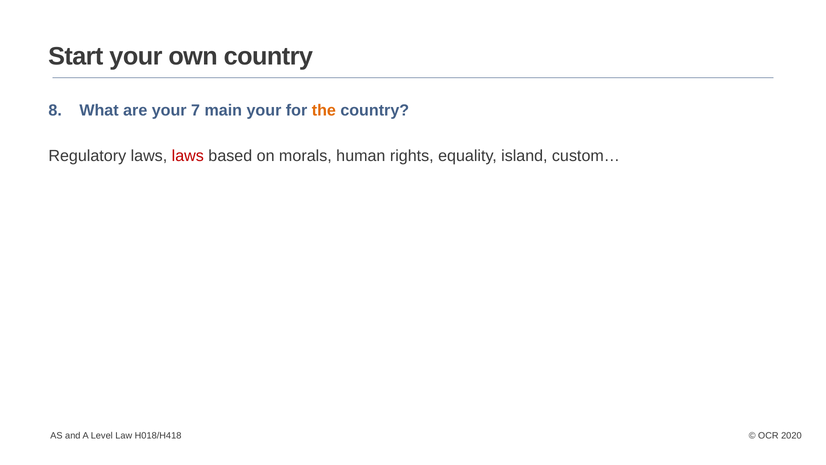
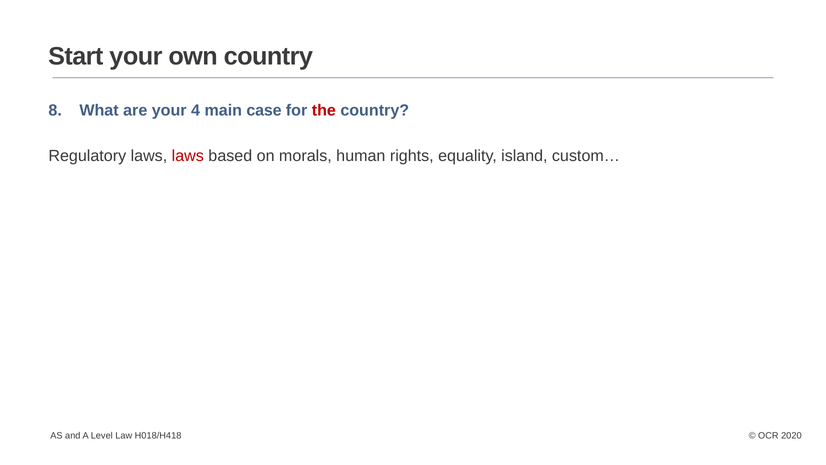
7: 7 -> 4
main your: your -> case
the colour: orange -> red
